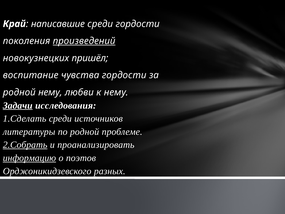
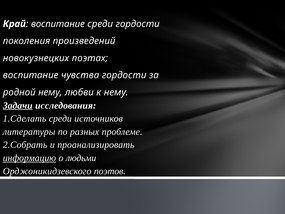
написавшие at (58, 24): написавшие -> воспитание
произведений underline: present -> none
пришёл: пришёл -> поэтах
по родной: родной -> разных
2.Собрать underline: present -> none
поэтов: поэтов -> людьми
разных: разных -> поэтов
